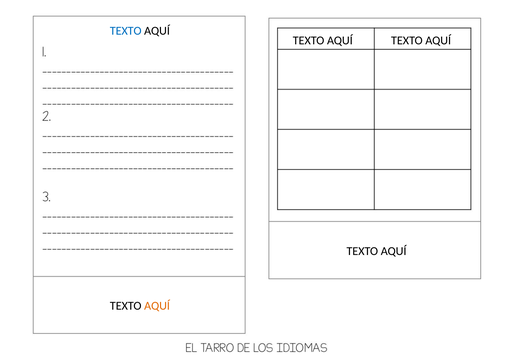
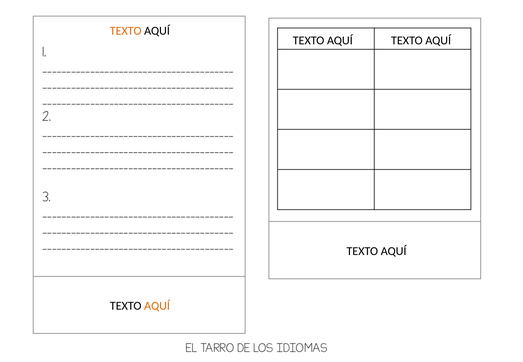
TEXTO at (126, 31) colour: blue -> orange
